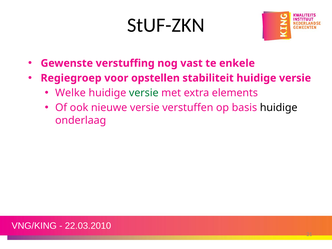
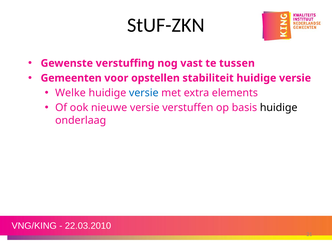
enkele: enkele -> tussen
Regiegroep: Regiegroep -> Gemeenten
versie at (144, 93) colour: green -> blue
